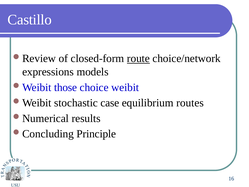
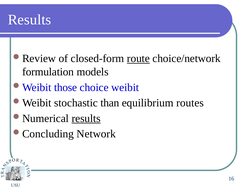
Castillo at (30, 20): Castillo -> Results
expressions: expressions -> formulation
case: case -> than
results at (86, 118) underline: none -> present
Principle: Principle -> Network
